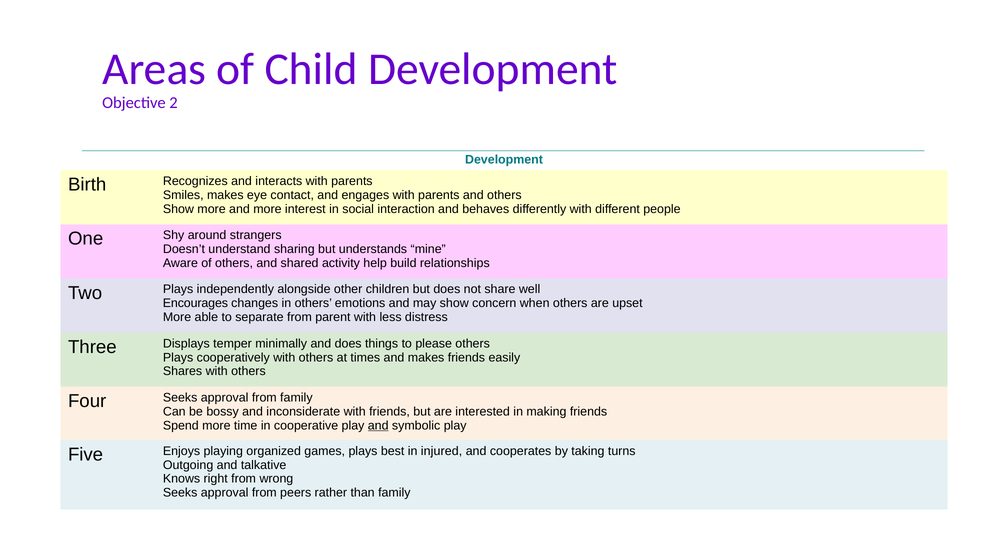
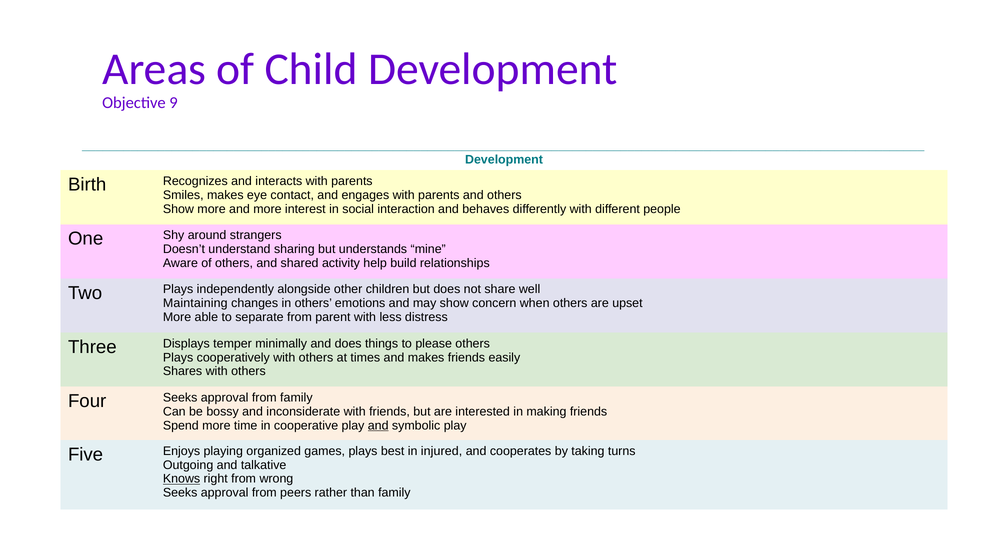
2: 2 -> 9
Encourages: Encourages -> Maintaining
Knows underline: none -> present
